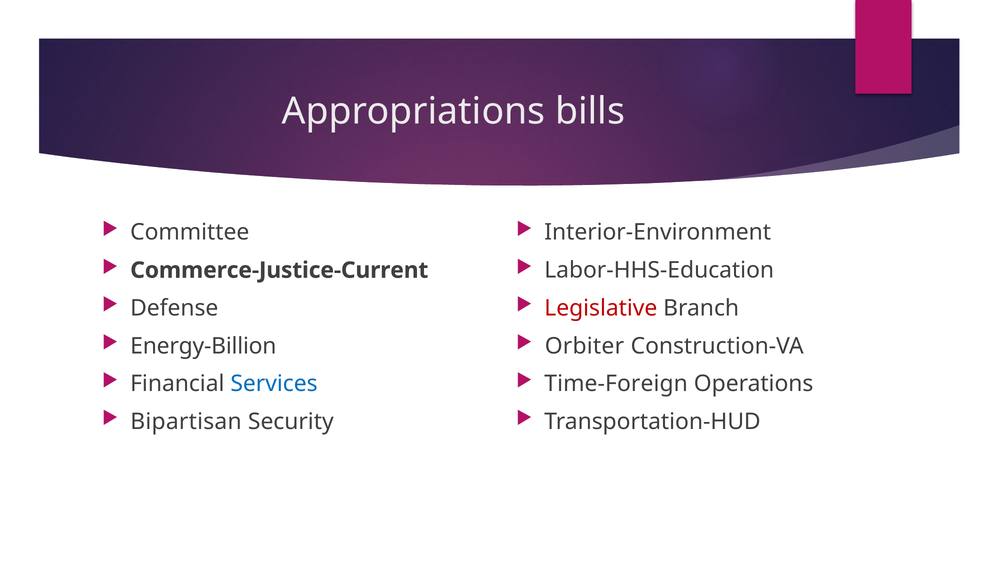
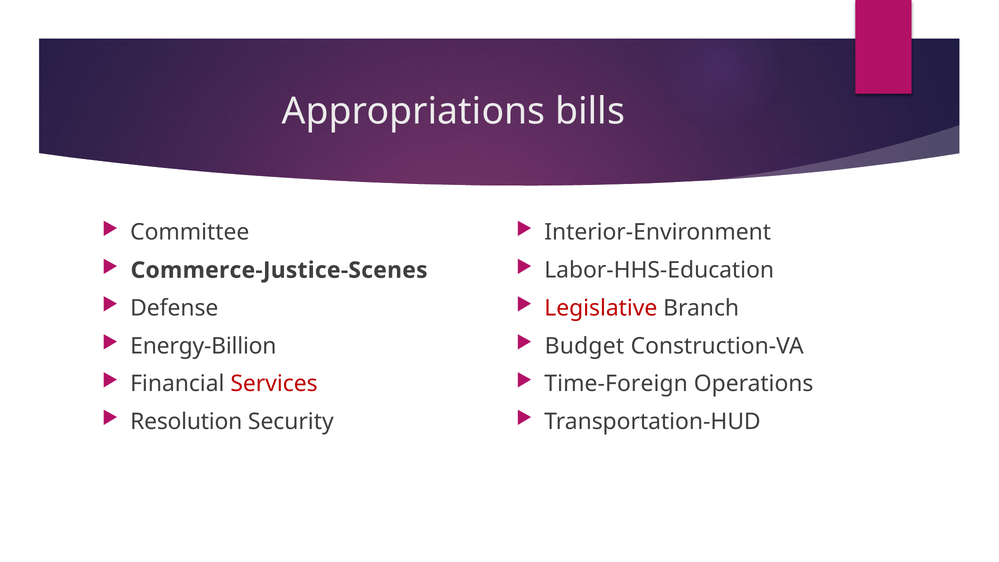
Commerce-Justice-Current: Commerce-Justice-Current -> Commerce-Justice-Scenes
Orbiter: Orbiter -> Budget
Services colour: blue -> red
Bipartisan: Bipartisan -> Resolution
